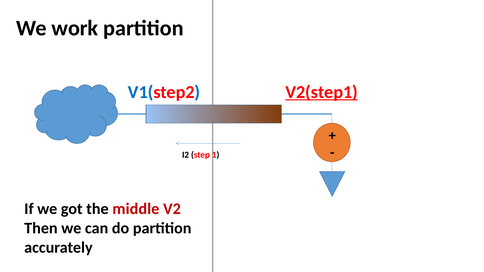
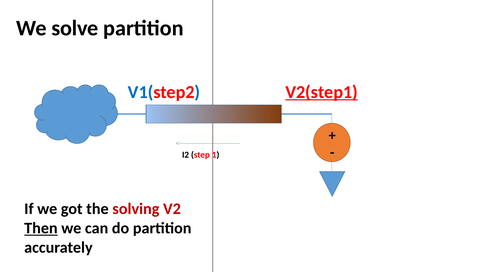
work: work -> solve
middle: middle -> solving
Then underline: none -> present
